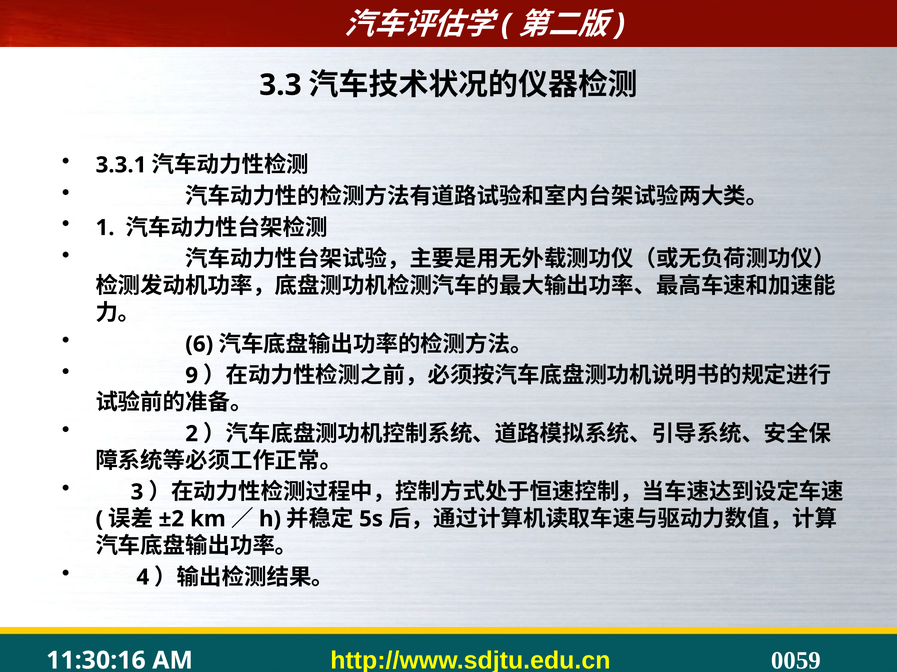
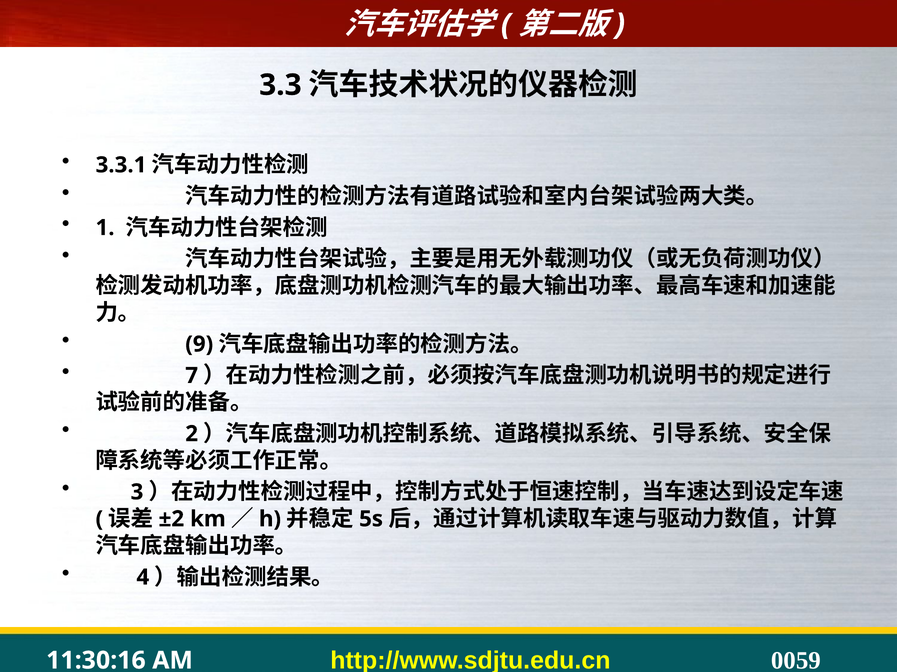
6: 6 -> 9
9: 9 -> 7
